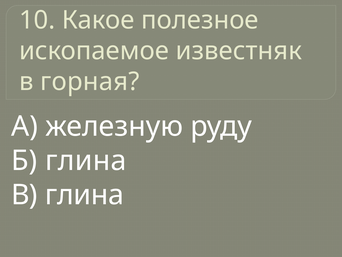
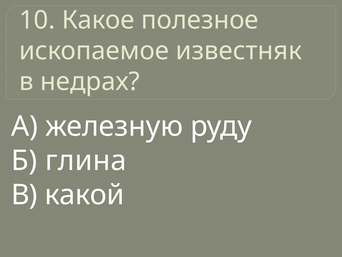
горная: горная -> недрах
В глина: глина -> какой
